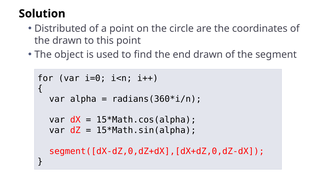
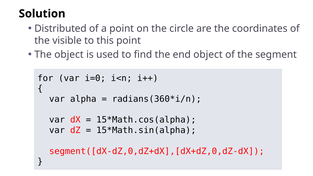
the drawn: drawn -> visible
end drawn: drawn -> object
